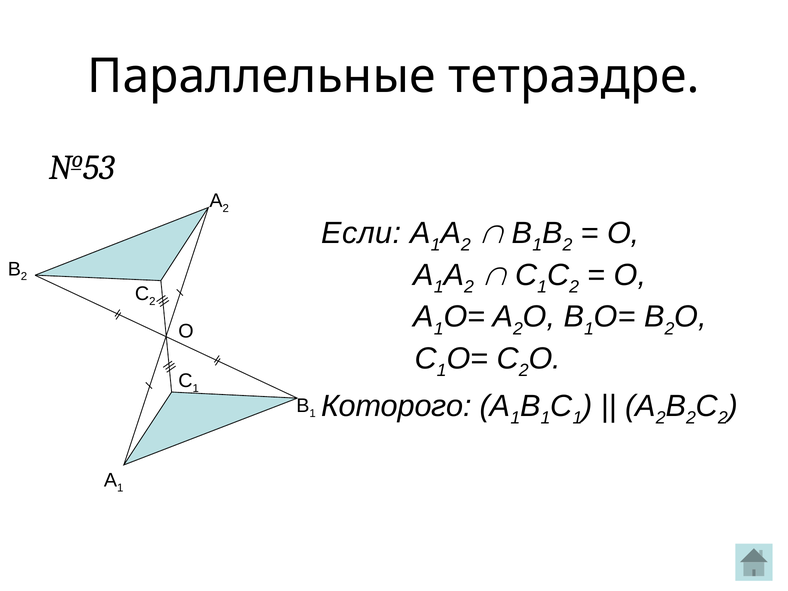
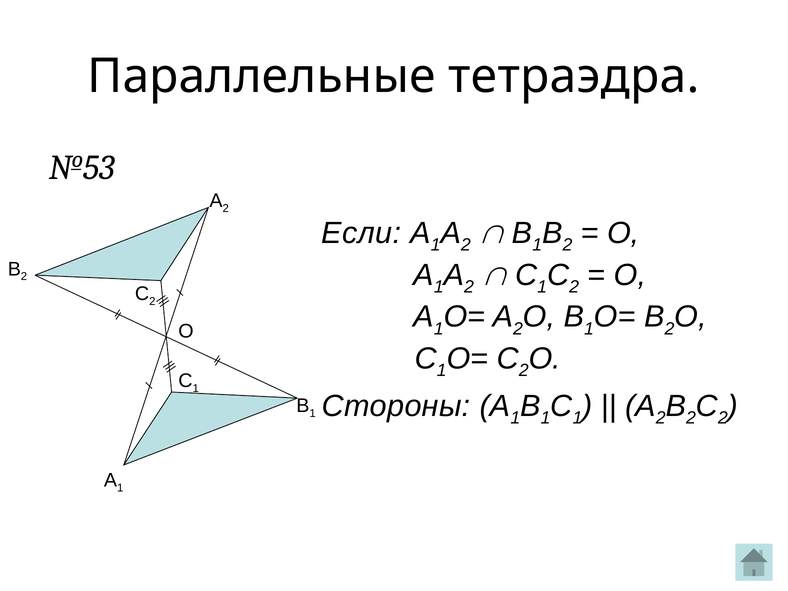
тетраэдре: тетраэдре -> тетраэдра
Которого: Которого -> Стороны
